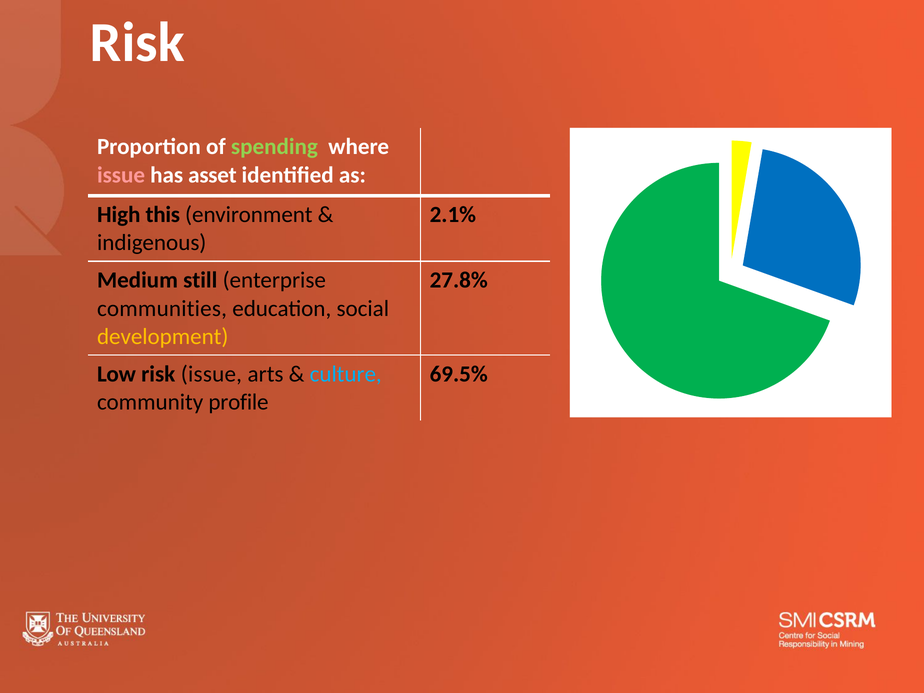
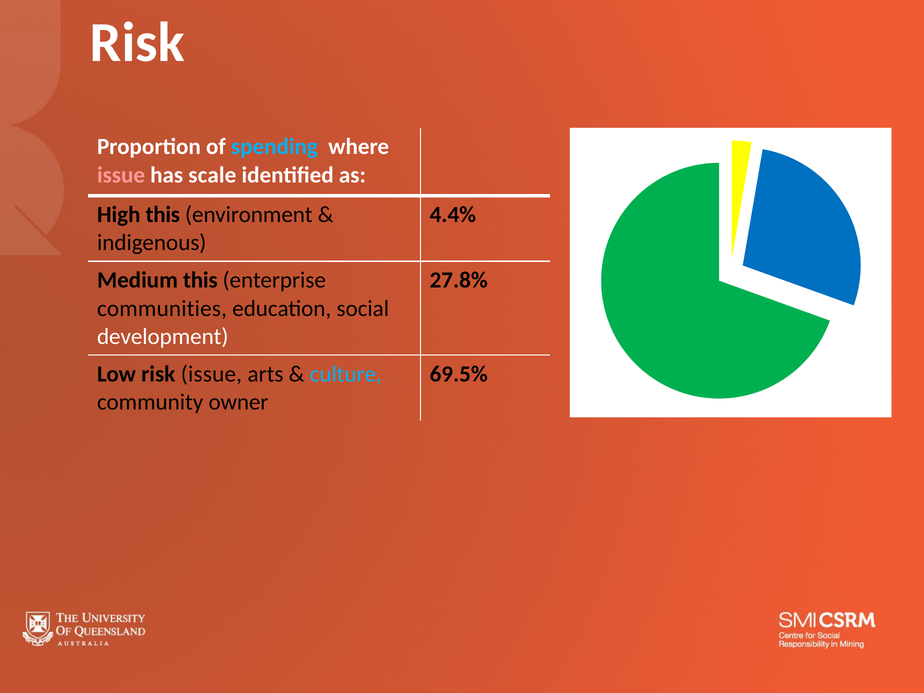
spending colour: light green -> light blue
asset: asset -> scale
2.1%: 2.1% -> 4.4%
Medium still: still -> this
development colour: yellow -> white
profile: profile -> owner
